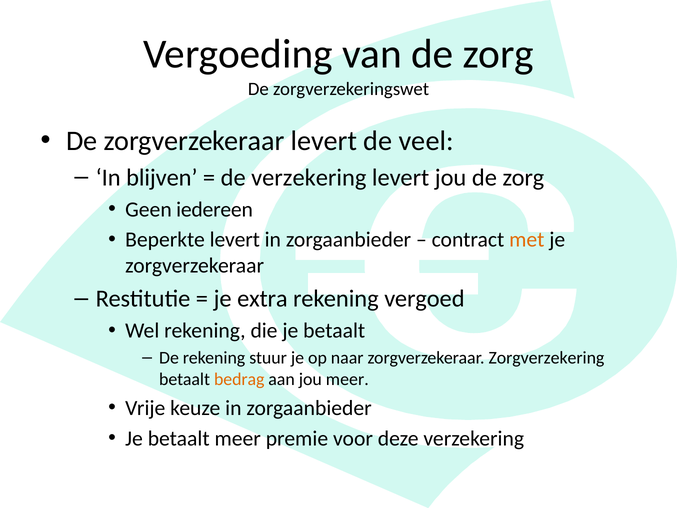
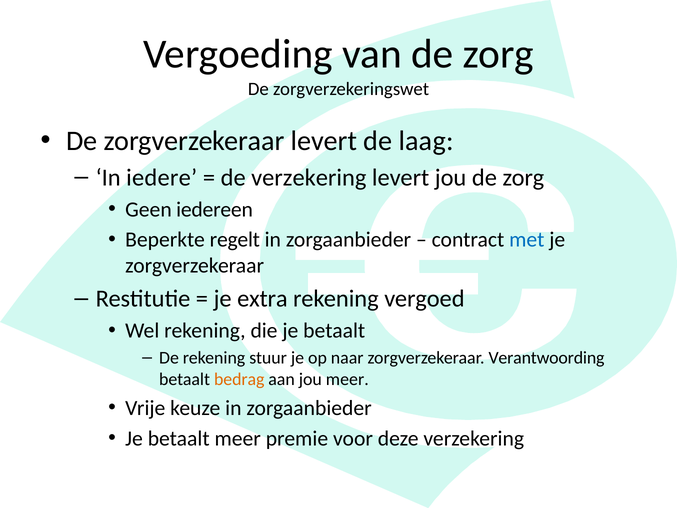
veel: veel -> laag
blijven: blijven -> iedere
Beperkte levert: levert -> regelt
met colour: orange -> blue
Zorgverzekering: Zorgverzekering -> Verantwoording
